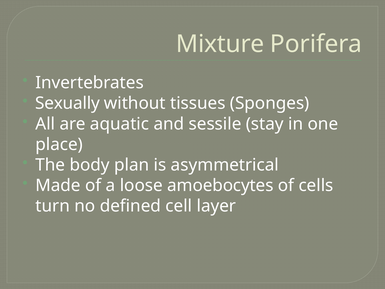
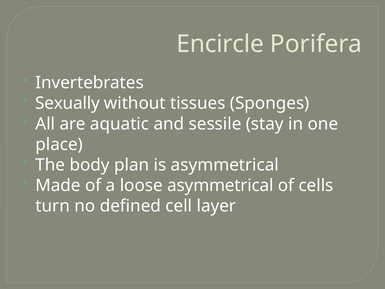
Mixture: Mixture -> Encircle
loose amoebocytes: amoebocytes -> asymmetrical
